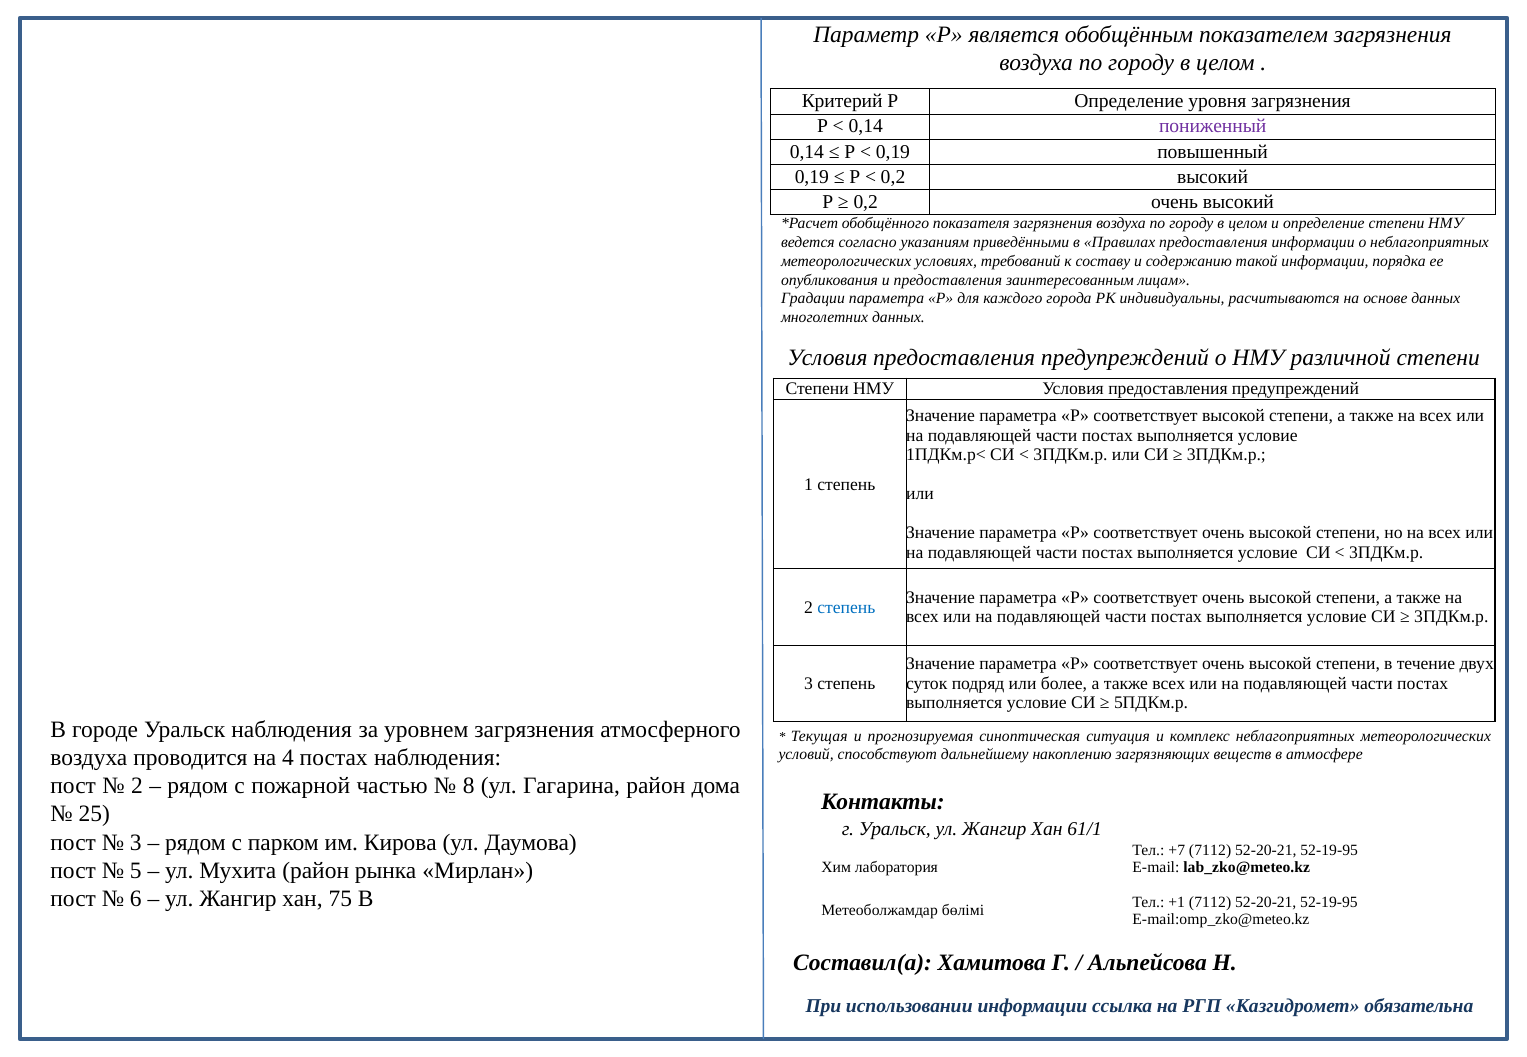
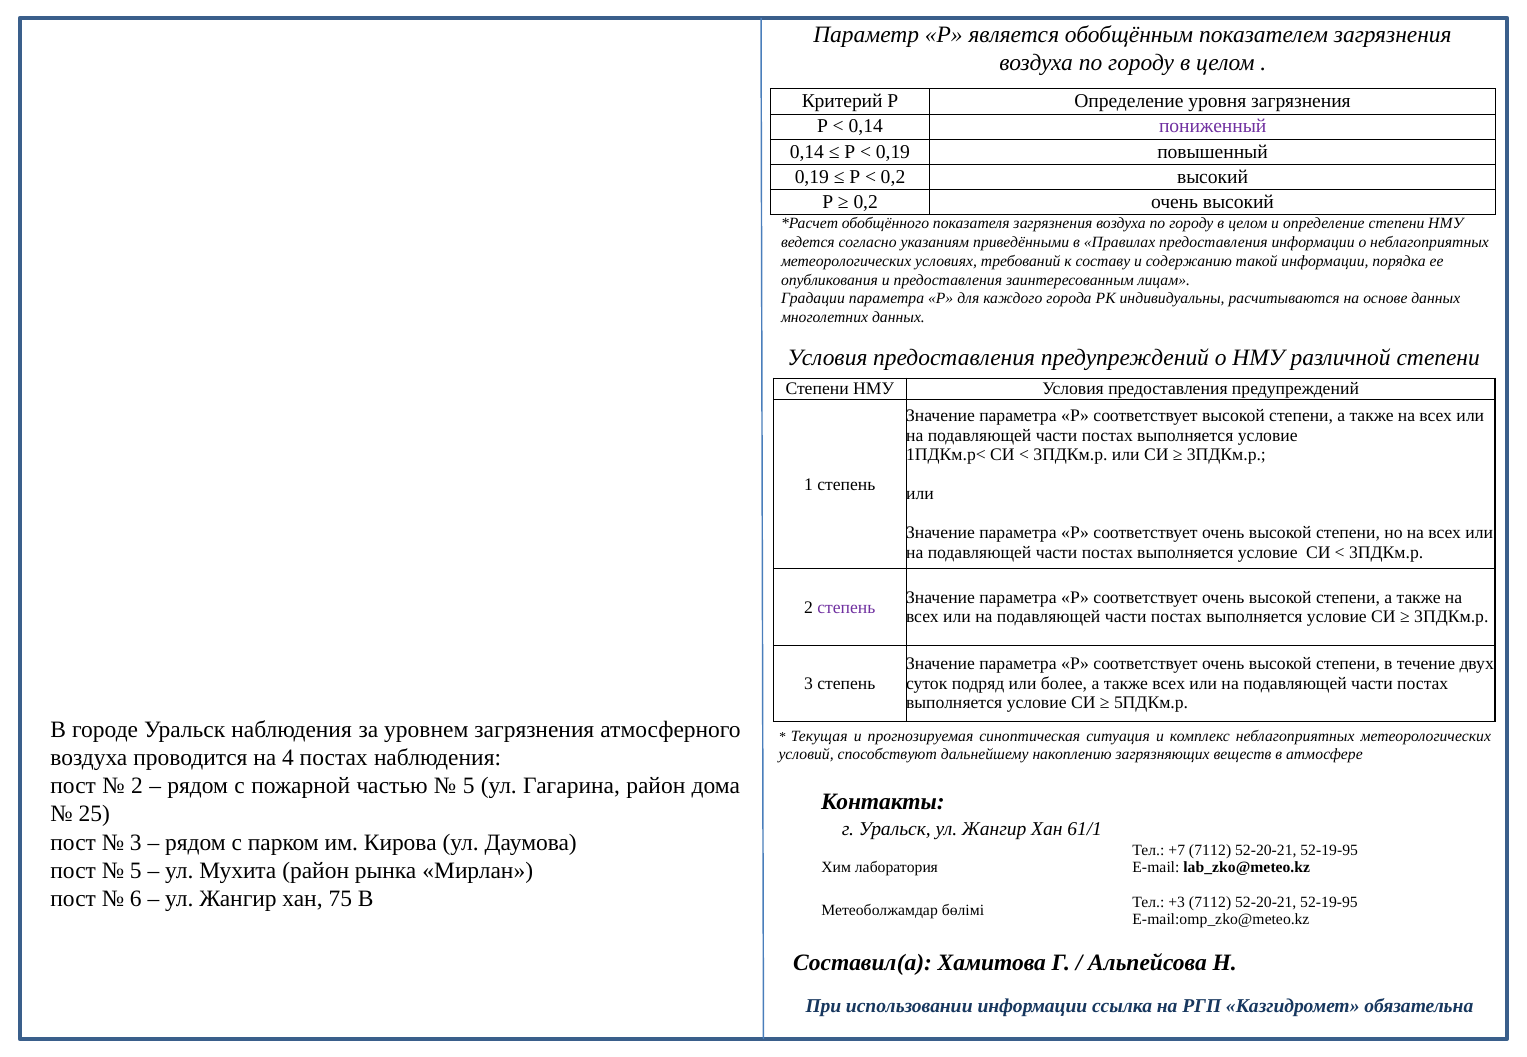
степень at (846, 607) colour: blue -> purple
8 at (469, 786): 8 -> 5
+1: +1 -> +3
